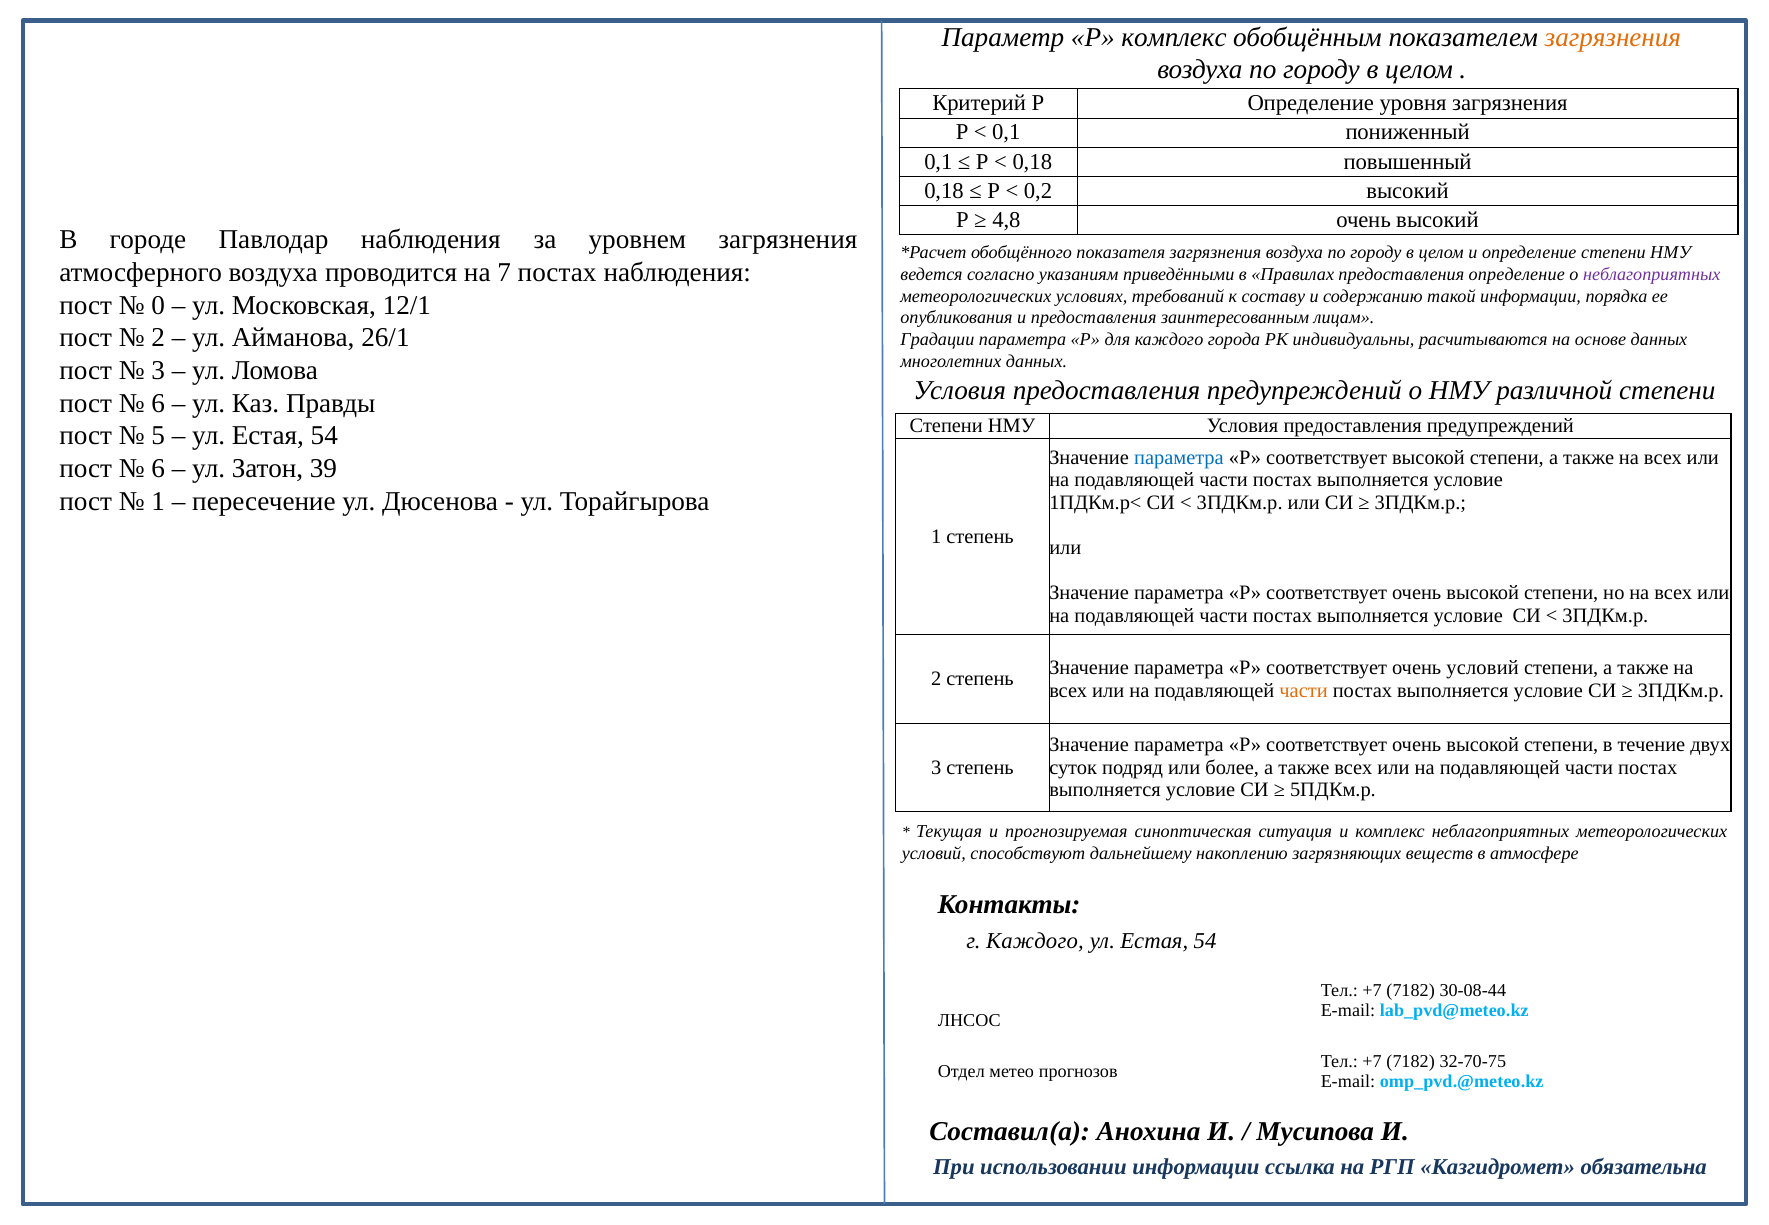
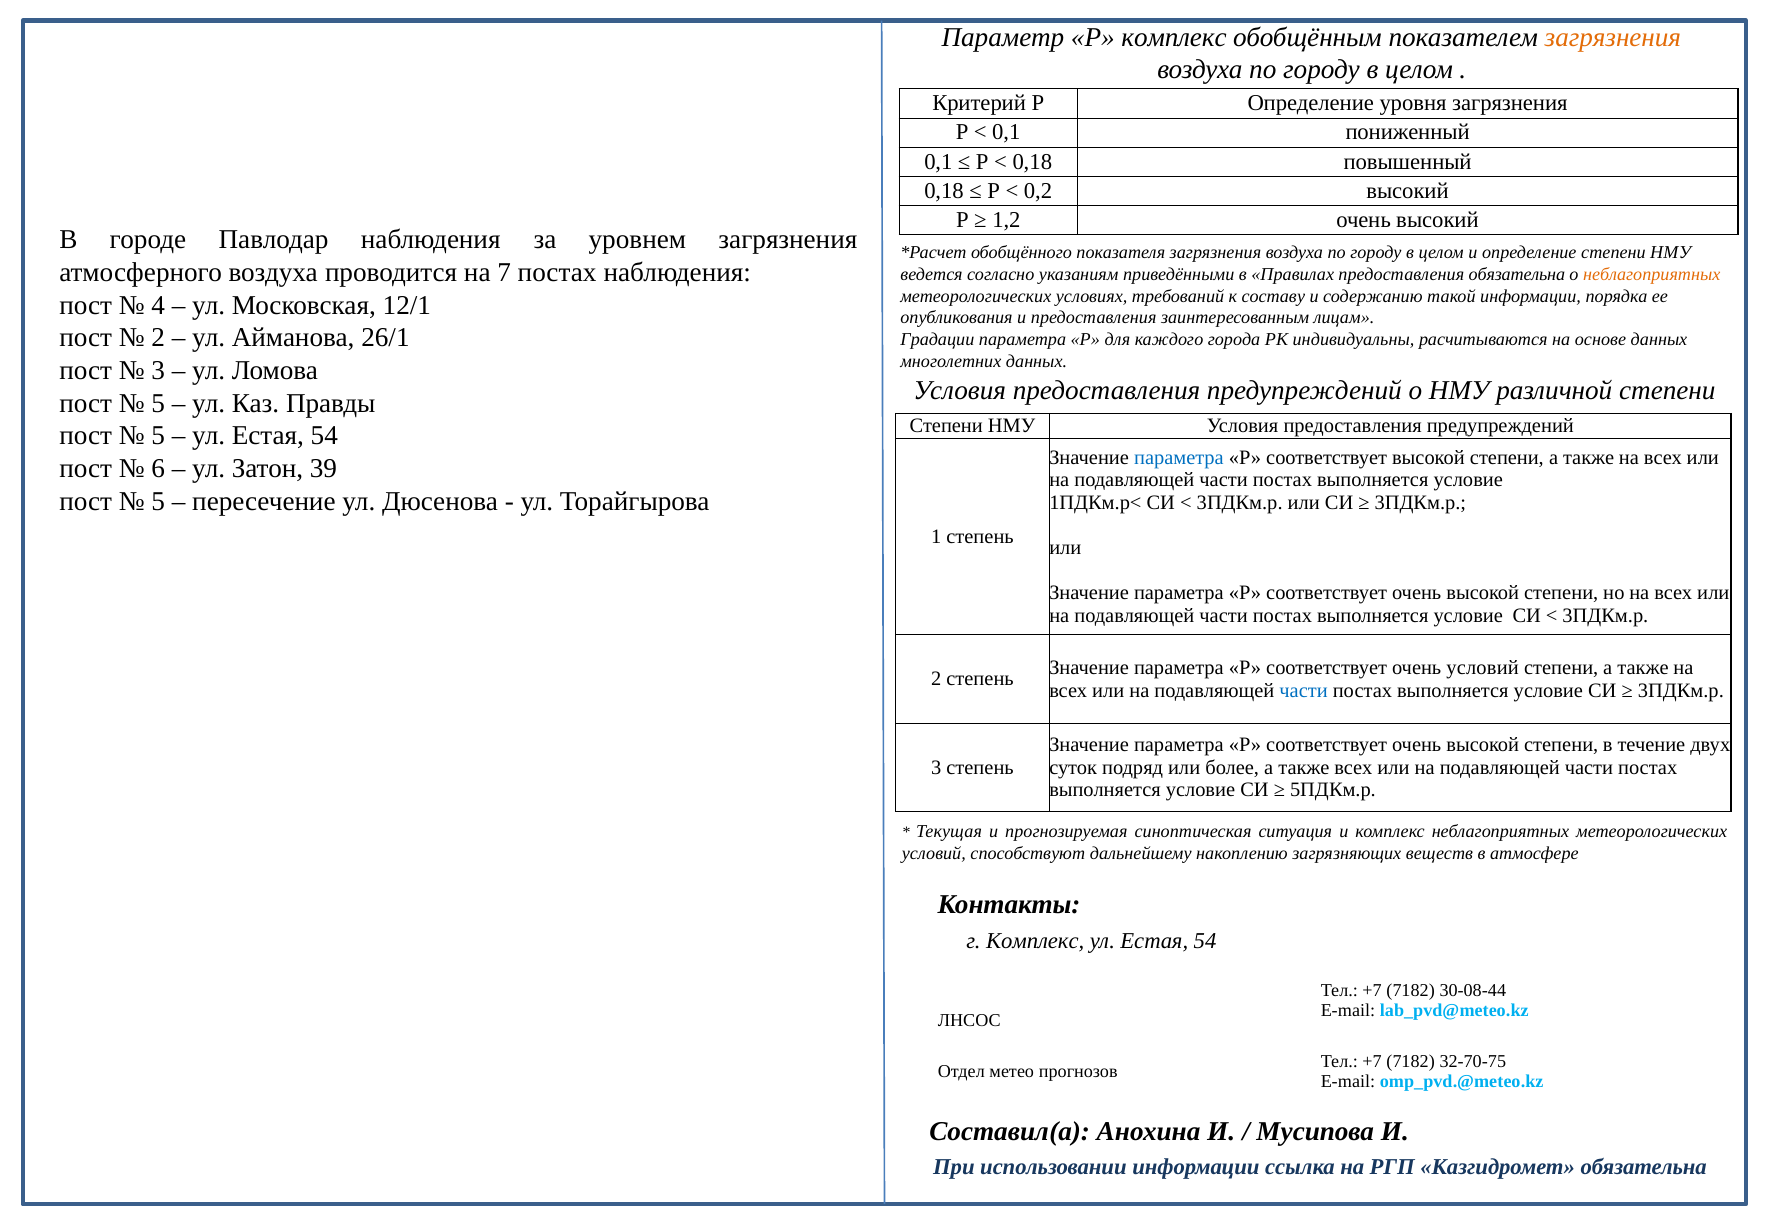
4,8: 4,8 -> 1,2
предоставления определение: определение -> обязательна
неблагоприятных at (1652, 274) colour: purple -> orange
0: 0 -> 4
6 at (158, 403): 6 -> 5
1 at (158, 501): 1 -> 5
части at (1304, 690) colour: orange -> blue
г Каждого: Каждого -> Комплекс
